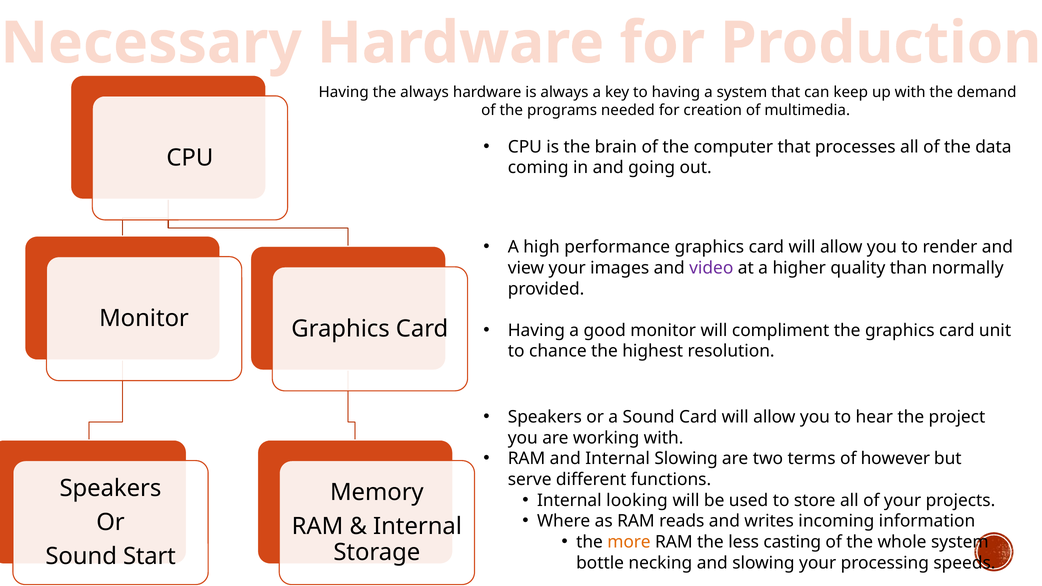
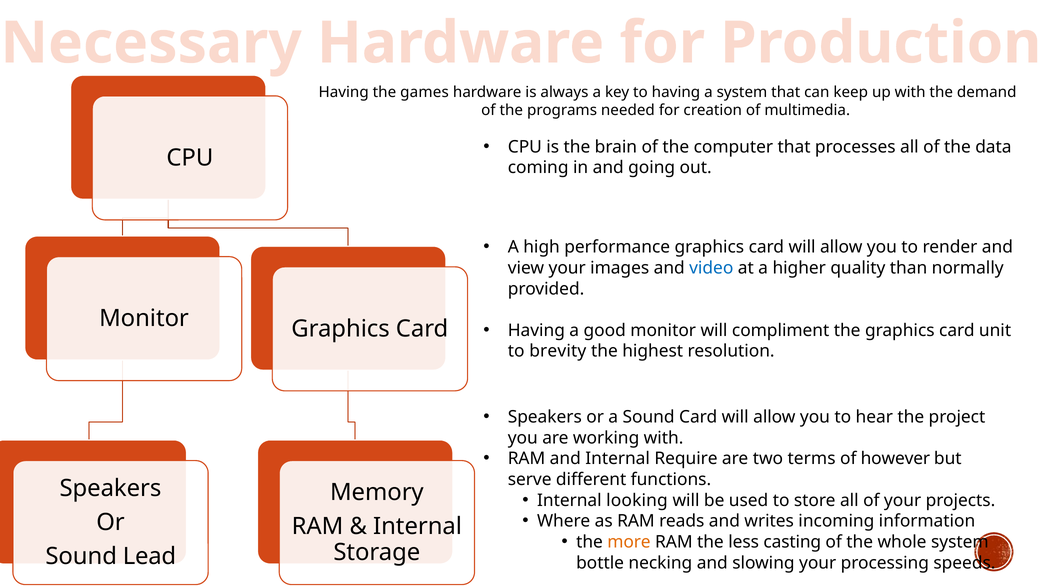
the always: always -> games
video colour: purple -> blue
chance: chance -> brevity
Internal Slowing: Slowing -> Require
Start: Start -> Lead
